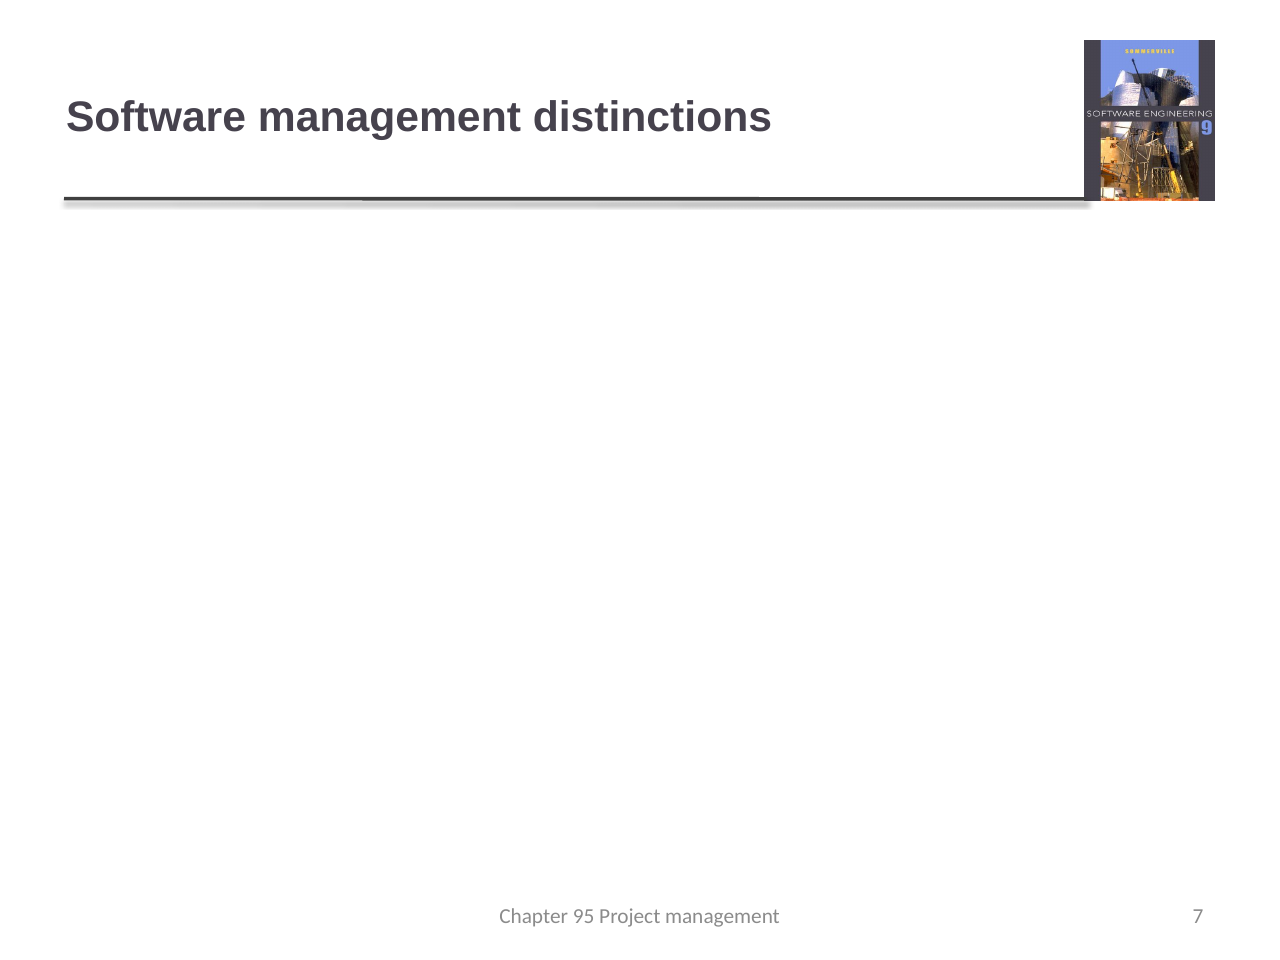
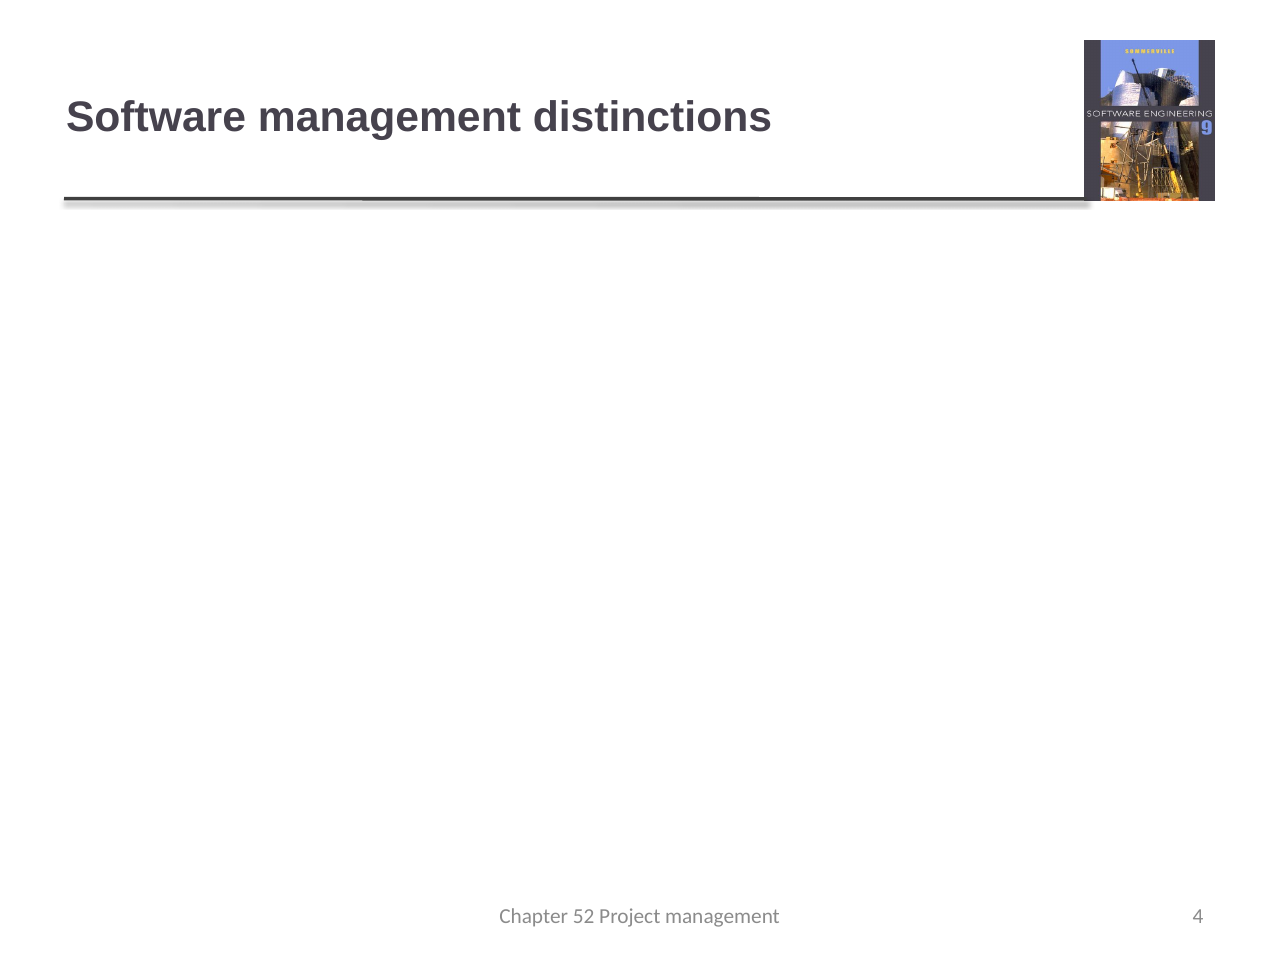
95: 95 -> 52
7: 7 -> 4
